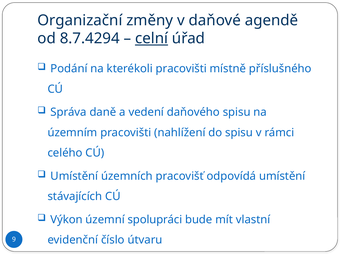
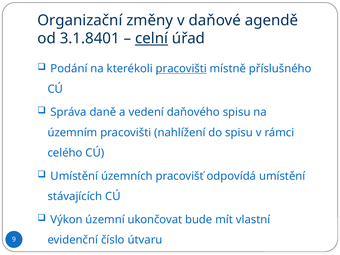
8.7.4294: 8.7.4294 -> 3.1.8401
pracovišti at (181, 69) underline: none -> present
spolupráci: spolupráci -> ukončovat
